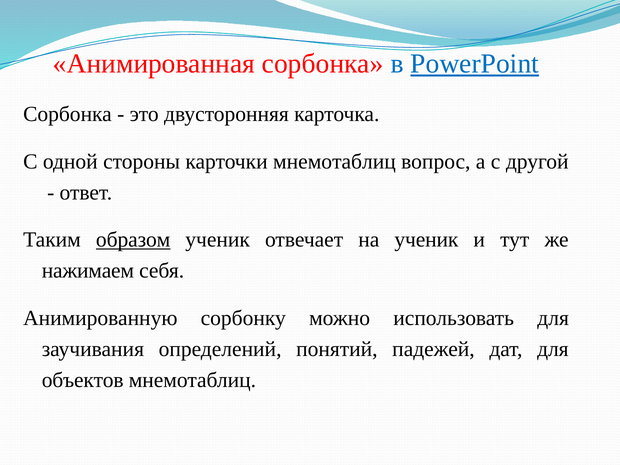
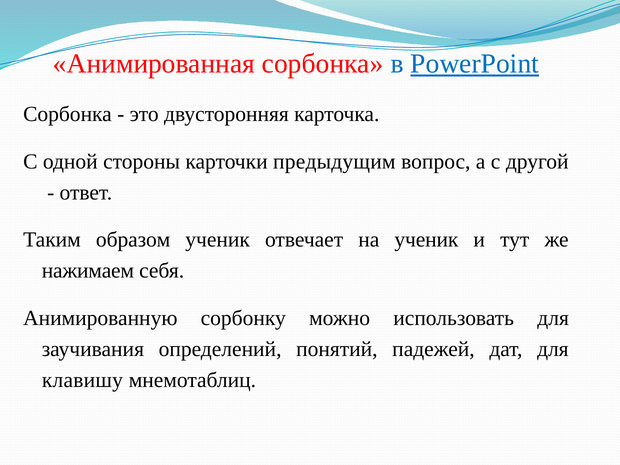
карточки мнемотаблиц: мнемотаблиц -> предыдущим
образом underline: present -> none
объектов: объектов -> клавишу
